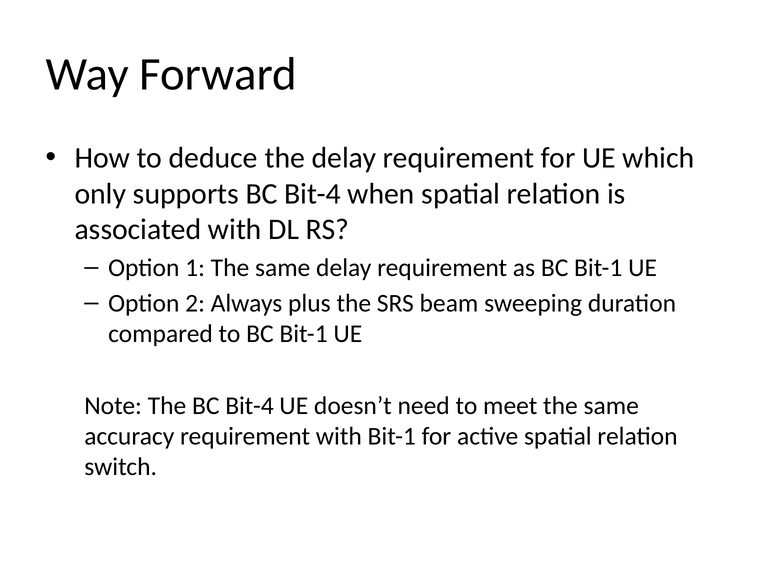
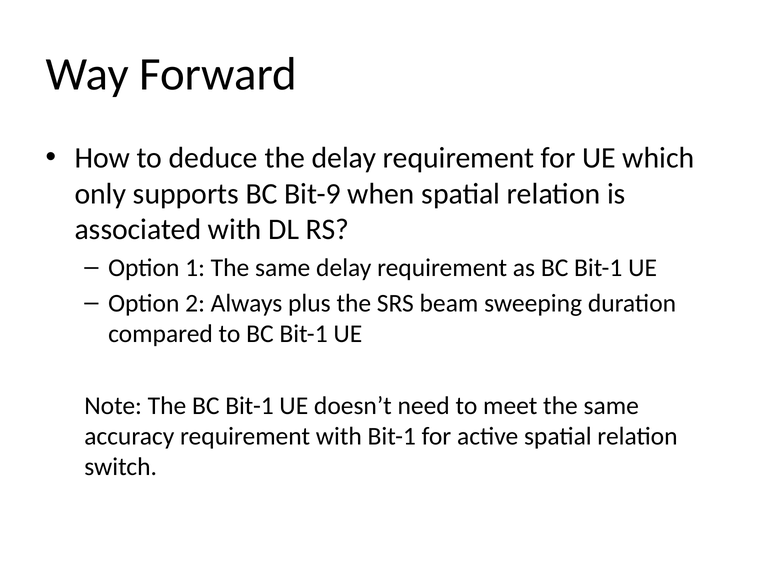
supports BC Bit-4: Bit-4 -> Bit-9
The BC Bit-4: Bit-4 -> Bit-1
